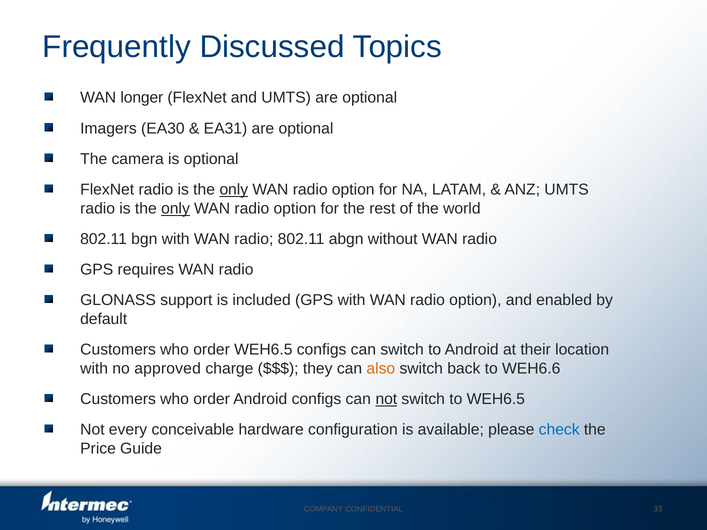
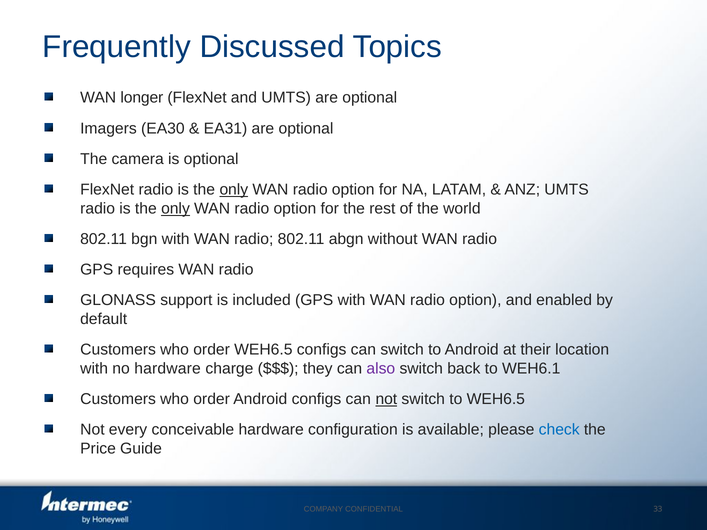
no approved: approved -> hardware
also colour: orange -> purple
WEH6.6: WEH6.6 -> WEH6.1
